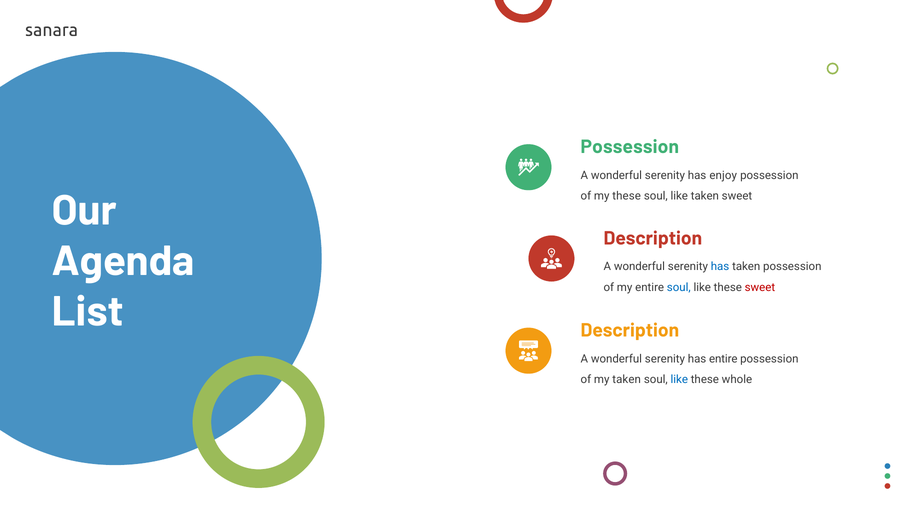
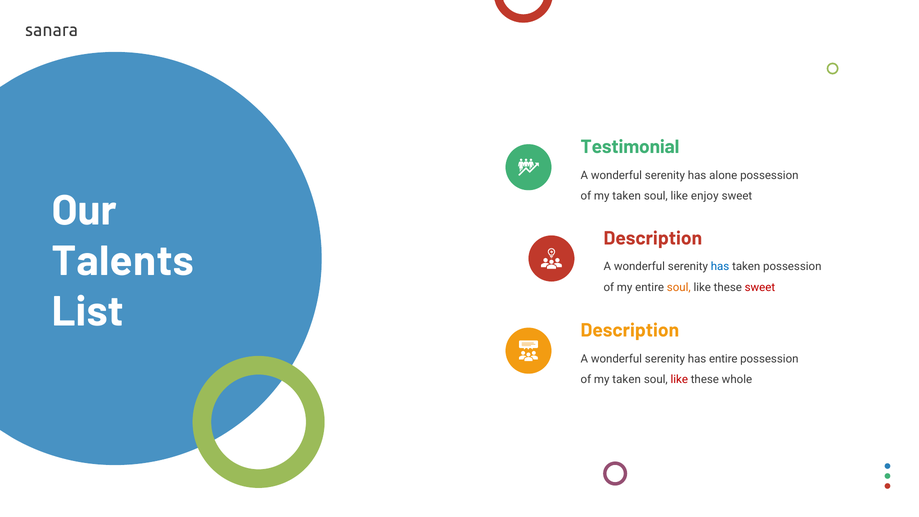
Possession at (630, 147): Possession -> Testimonial
enjoy: enjoy -> alone
these at (627, 196): these -> taken
like taken: taken -> enjoy
Agenda: Agenda -> Talents
soul at (679, 287) colour: blue -> orange
like at (679, 380) colour: blue -> red
